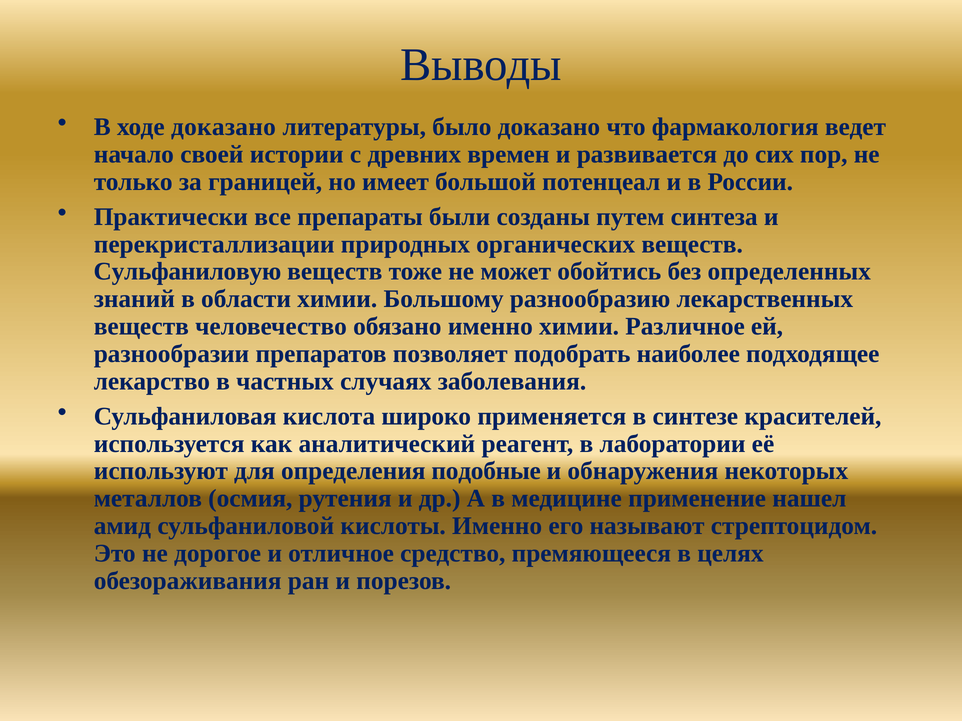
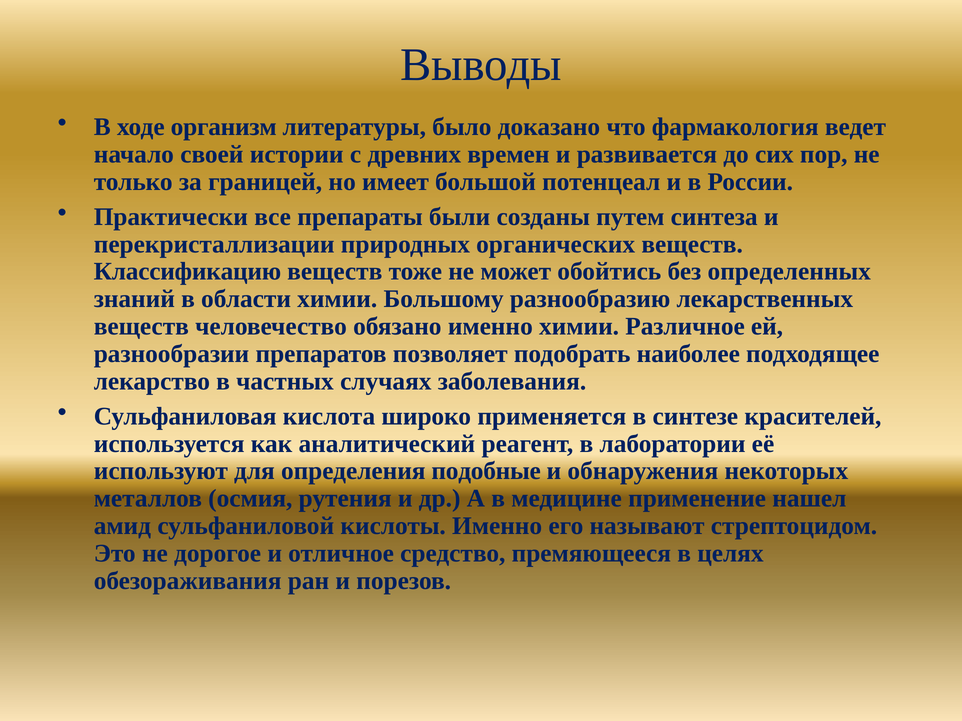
ходе доказано: доказано -> организм
Сульфаниловую: Сульфаниловую -> Классификацию
